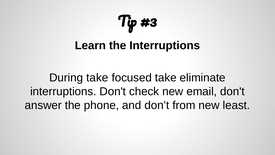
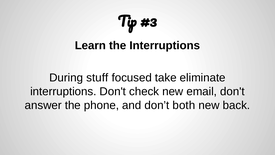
During take: take -> stuff
from: from -> both
least: least -> back
